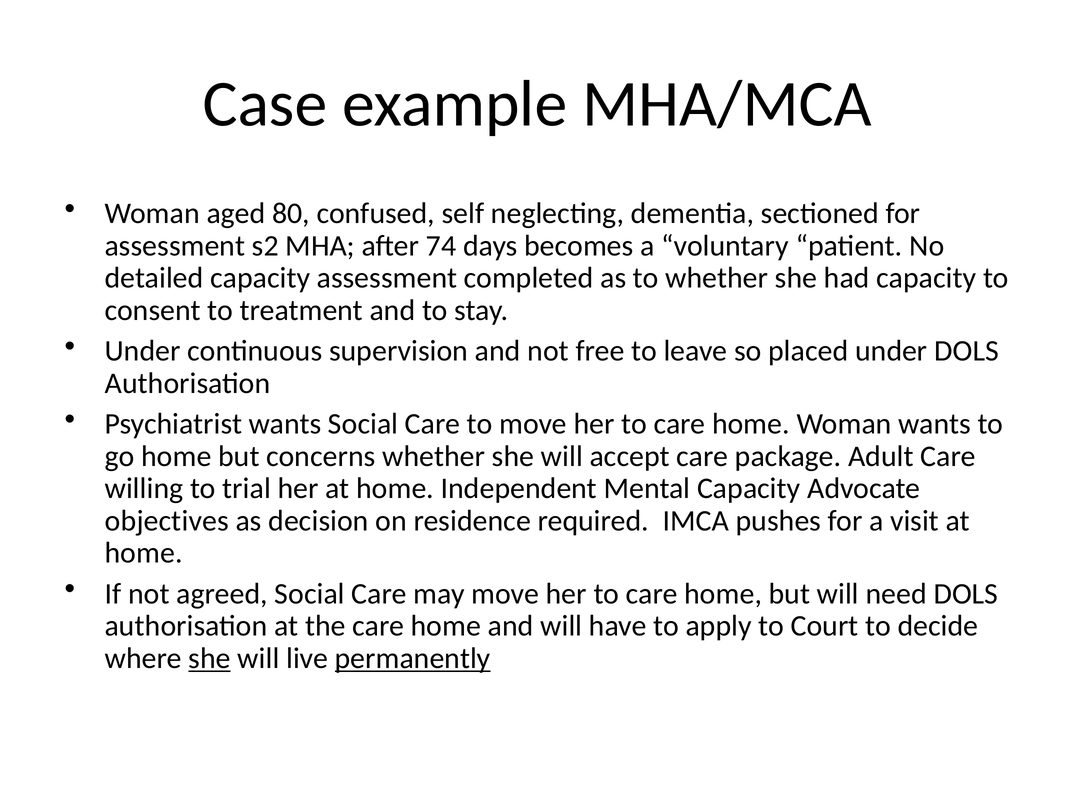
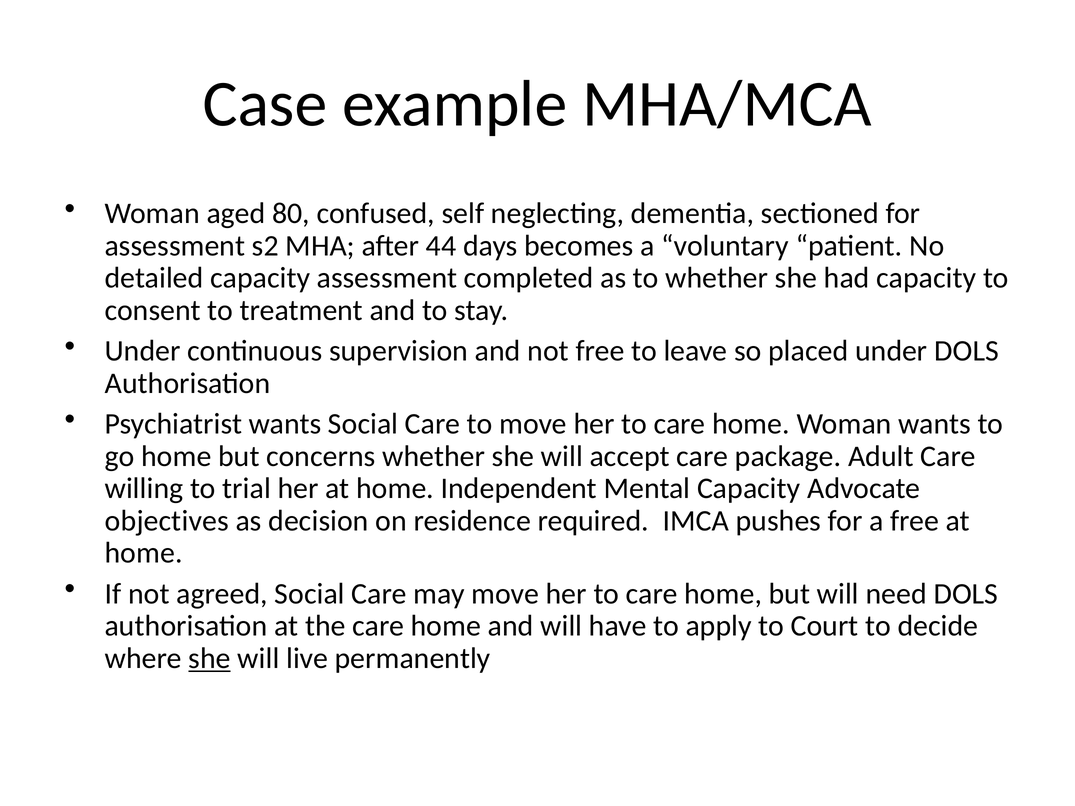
74: 74 -> 44
a visit: visit -> free
permanently underline: present -> none
